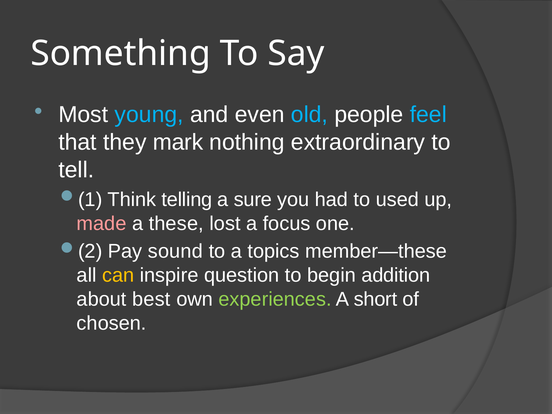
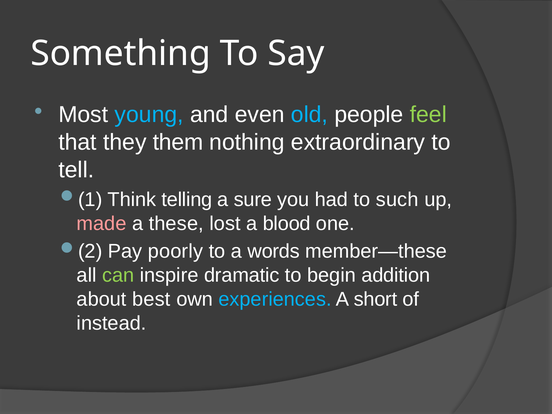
feel colour: light blue -> light green
mark: mark -> them
used: used -> such
focus: focus -> blood
sound: sound -> poorly
topics: topics -> words
can colour: yellow -> light green
question: question -> dramatic
experiences colour: light green -> light blue
chosen: chosen -> instead
